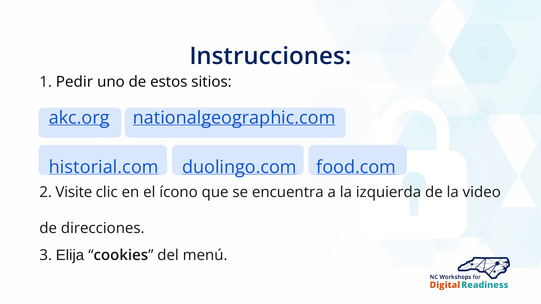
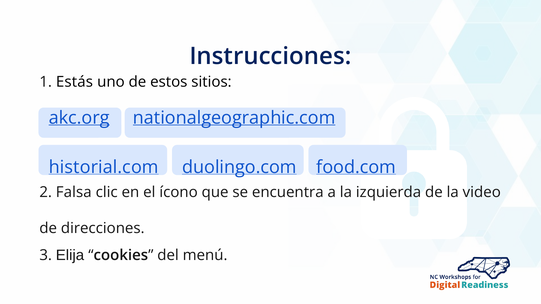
Pedir: Pedir -> Estás
Visite: Visite -> Falsa
